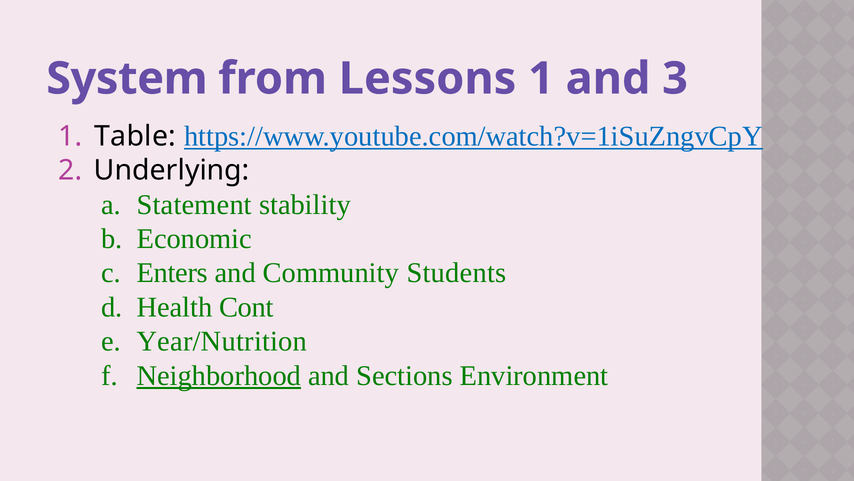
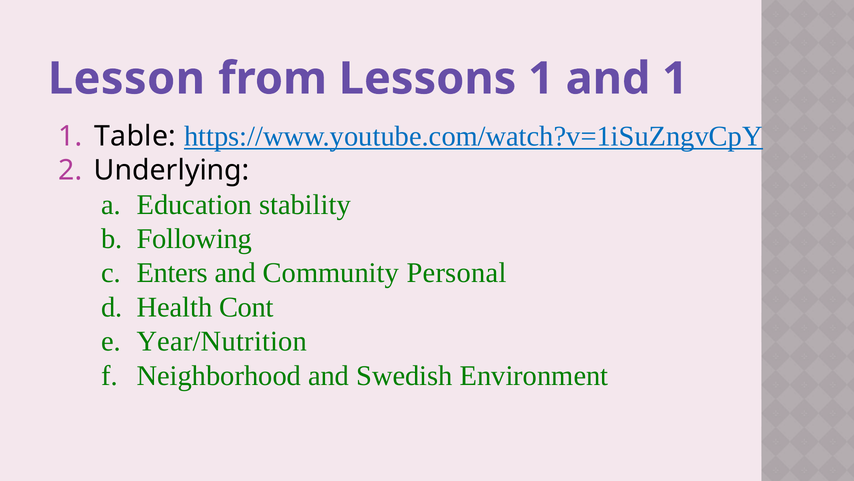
System: System -> Lesson
and 3: 3 -> 1
Statement: Statement -> Education
Economic: Economic -> Following
Students: Students -> Personal
Neighborhood underline: present -> none
Sections: Sections -> Swedish
